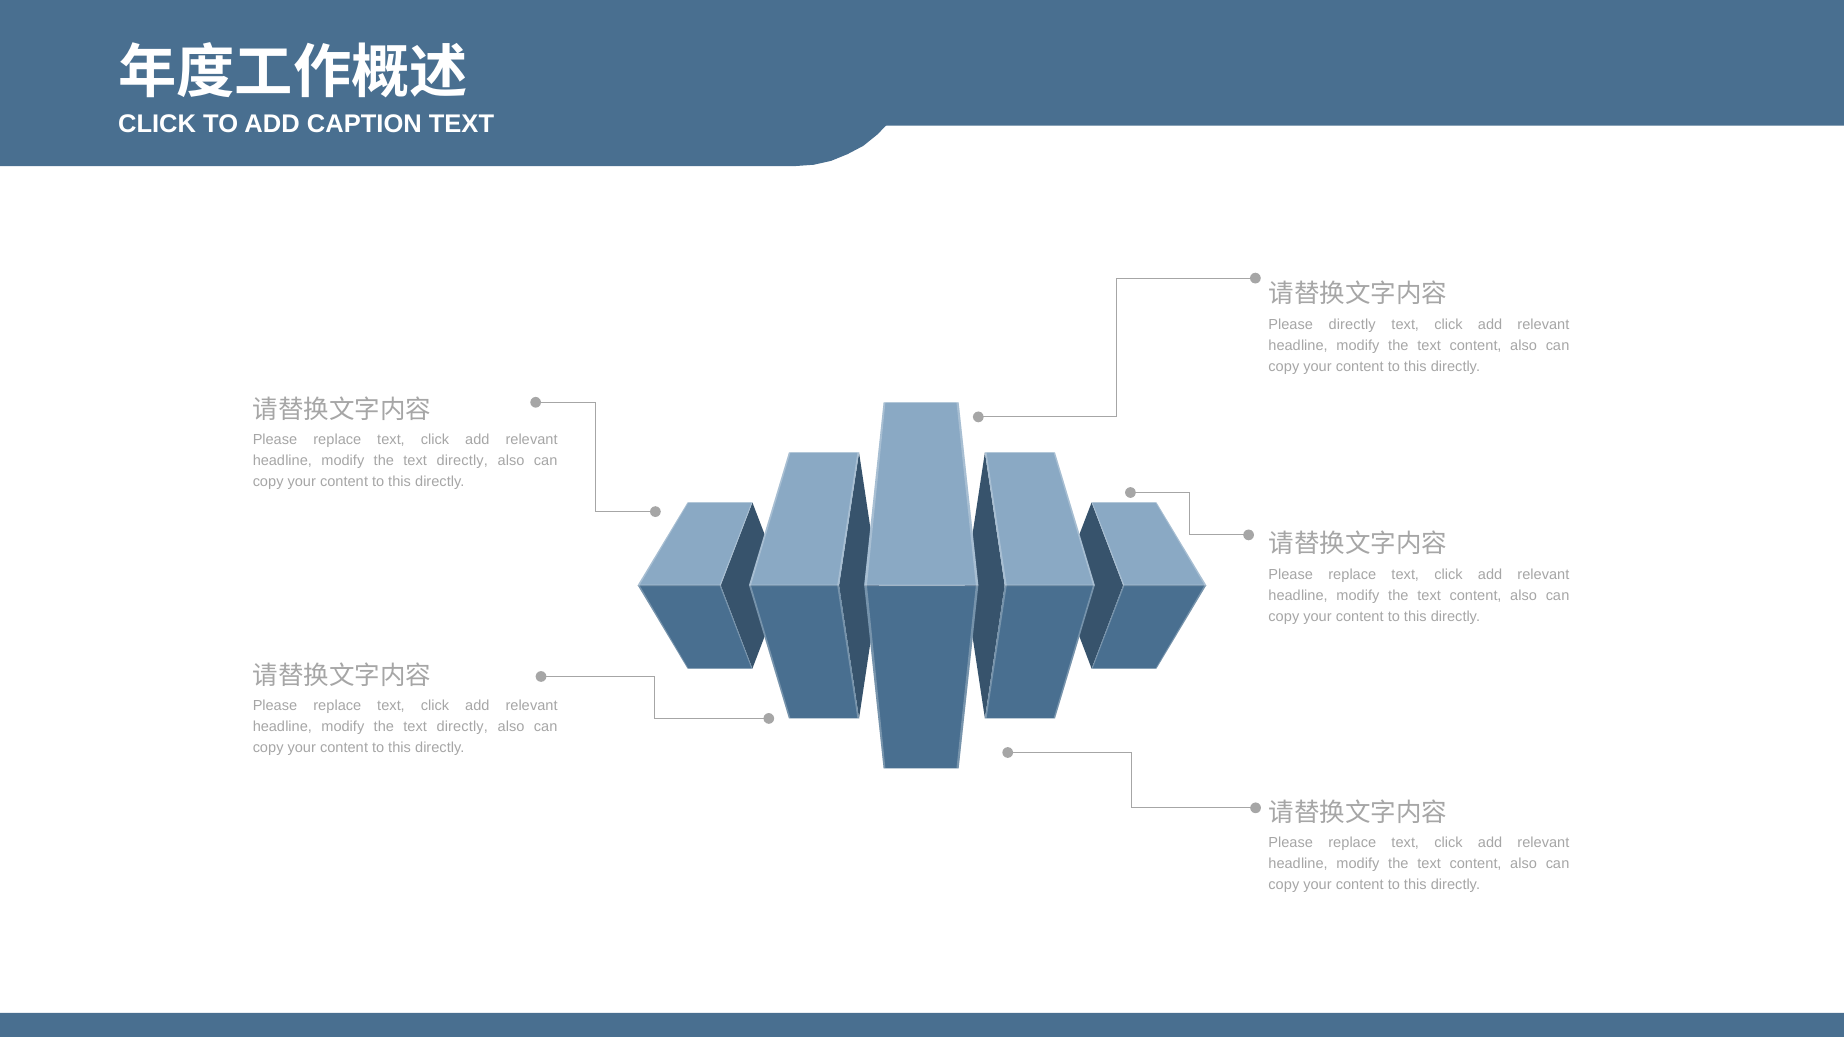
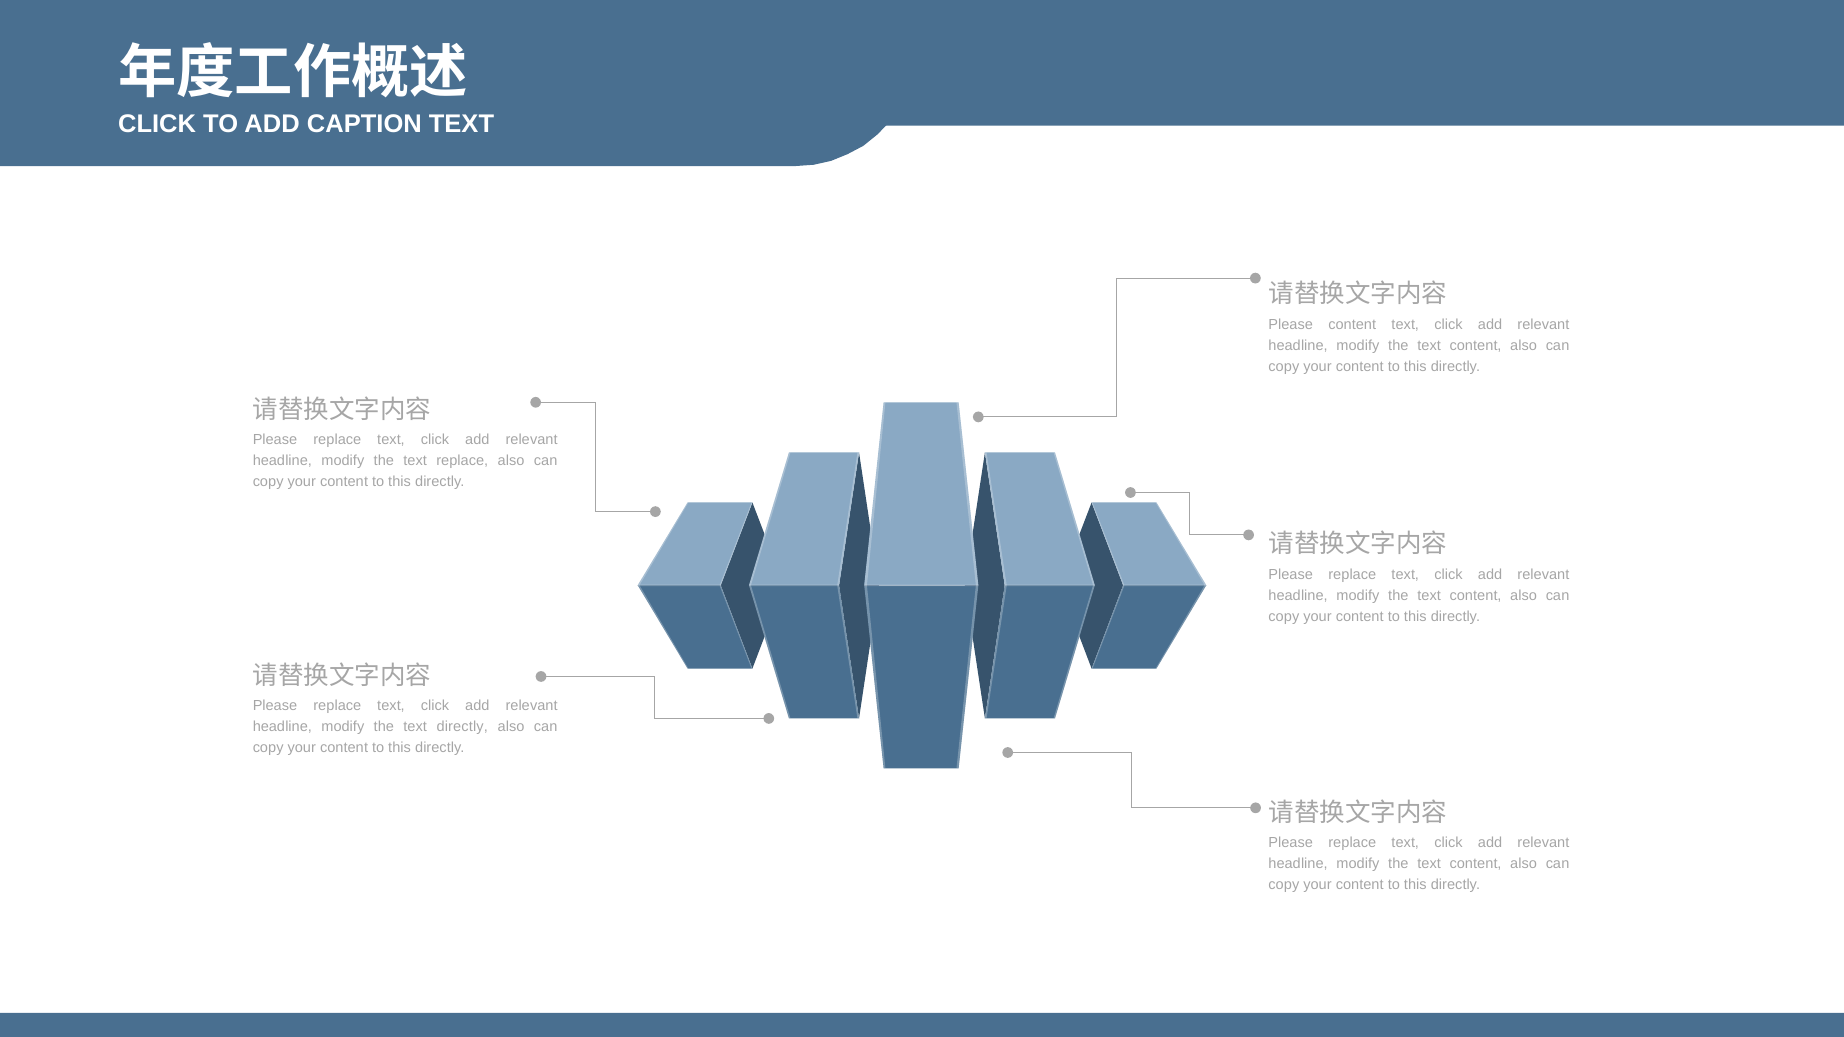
Please directly: directly -> content
directly at (462, 461): directly -> replace
